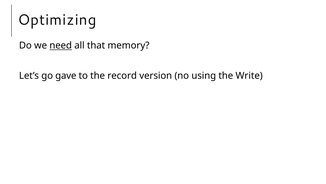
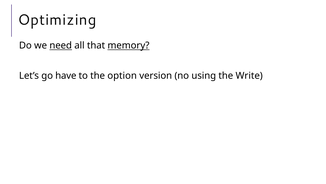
memory underline: none -> present
gave: gave -> have
record: record -> option
